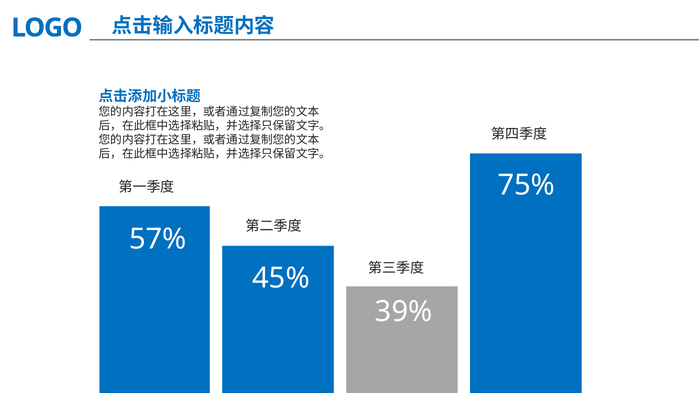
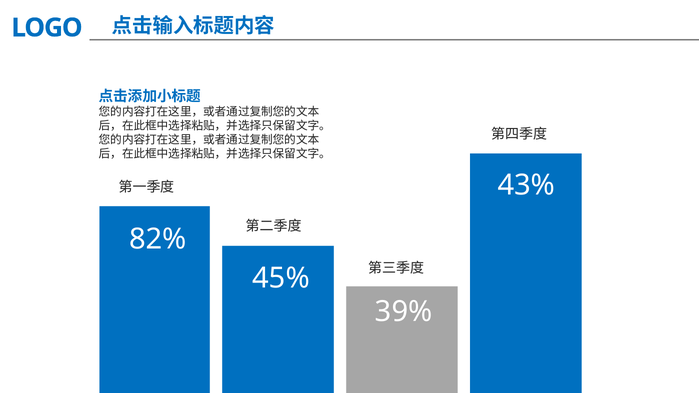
75%: 75% -> 43%
57%: 57% -> 82%
